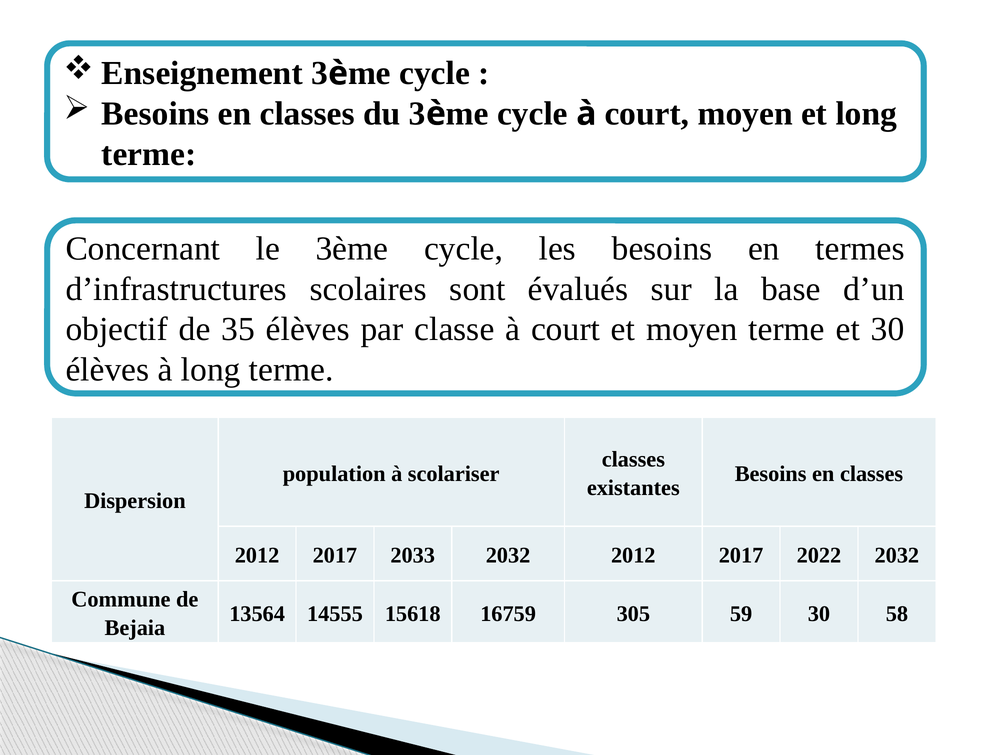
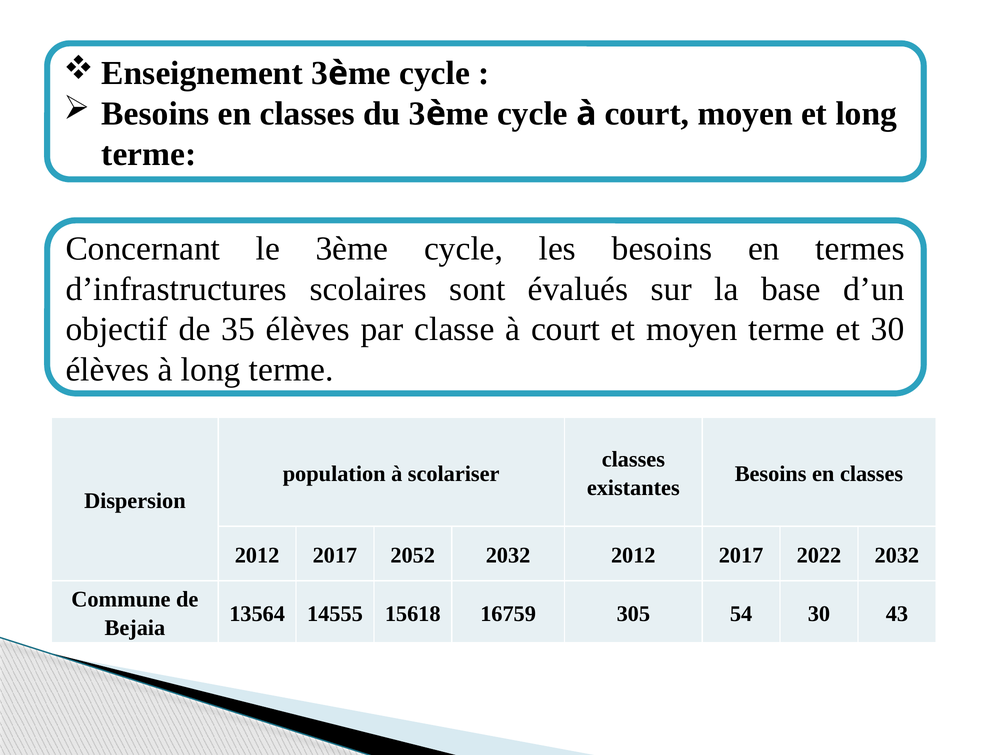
2033: 2033 -> 2052
59: 59 -> 54
58: 58 -> 43
